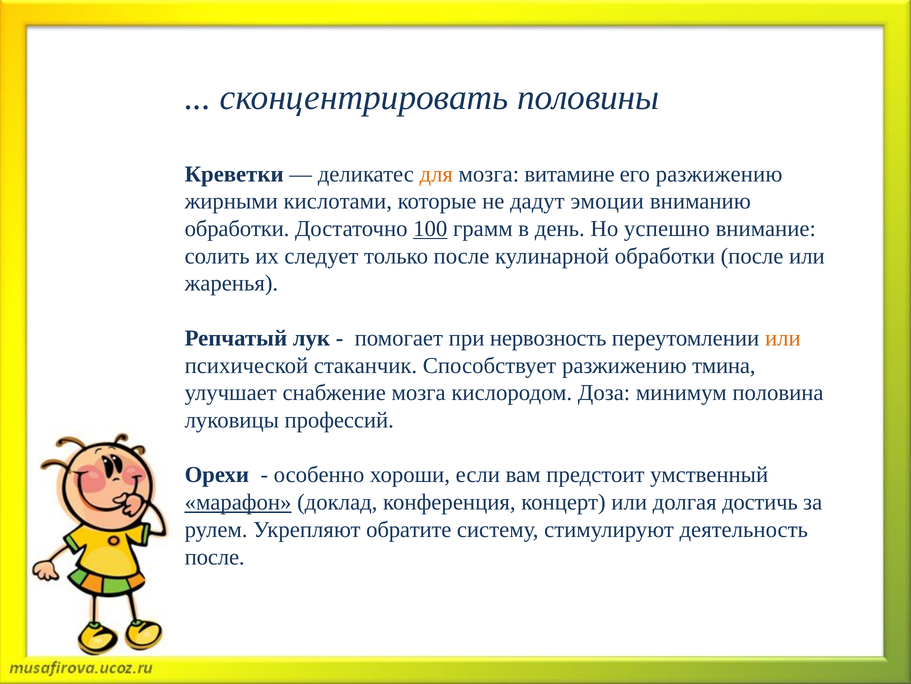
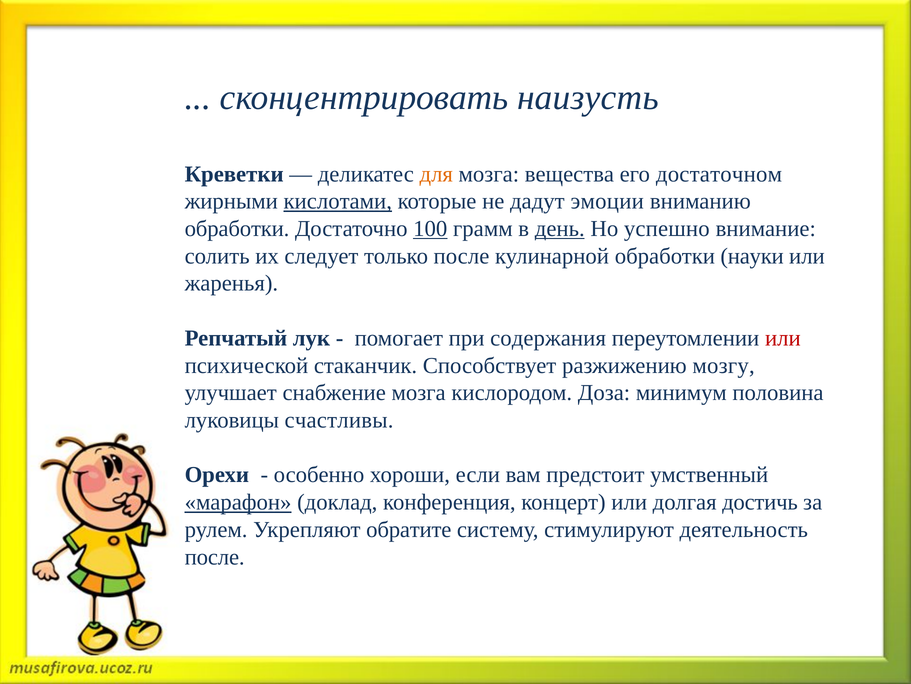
половины: половины -> наизусть
витамине: витамине -> вещества
его разжижению: разжижению -> достаточном
кислотами underline: none -> present
день underline: none -> present
обработки после: после -> науки
нервозность: нервозность -> содержания
или at (783, 338) colour: orange -> red
тмина: тмина -> мозгу
профессий: профессий -> счастливы
